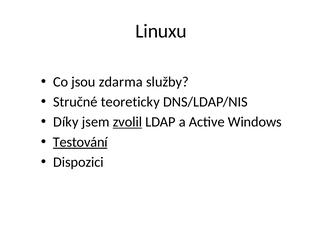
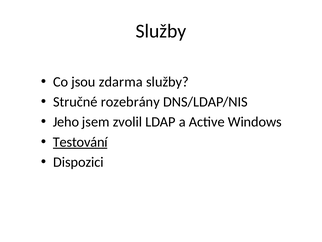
Linuxu at (161, 31): Linuxu -> Služby
teoreticky: teoreticky -> rozebrány
Díky: Díky -> Jeho
zvolil underline: present -> none
